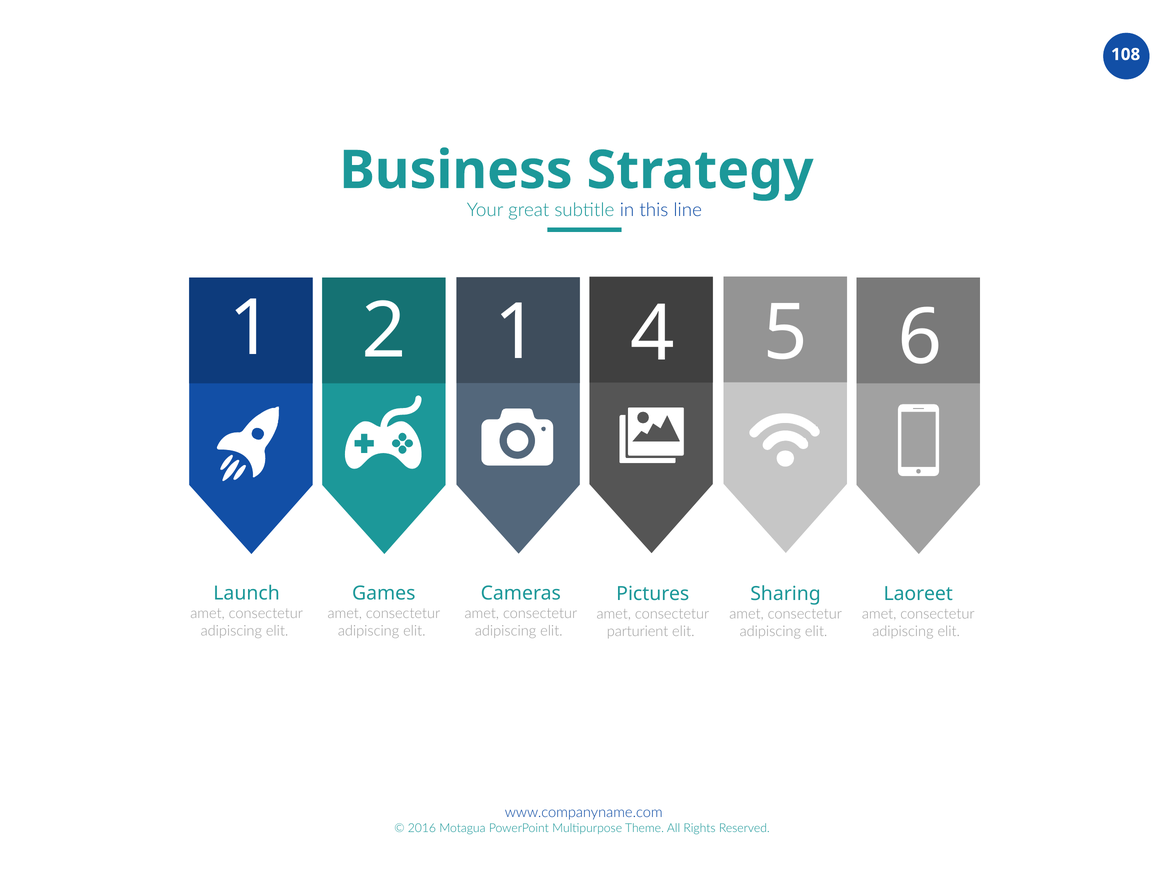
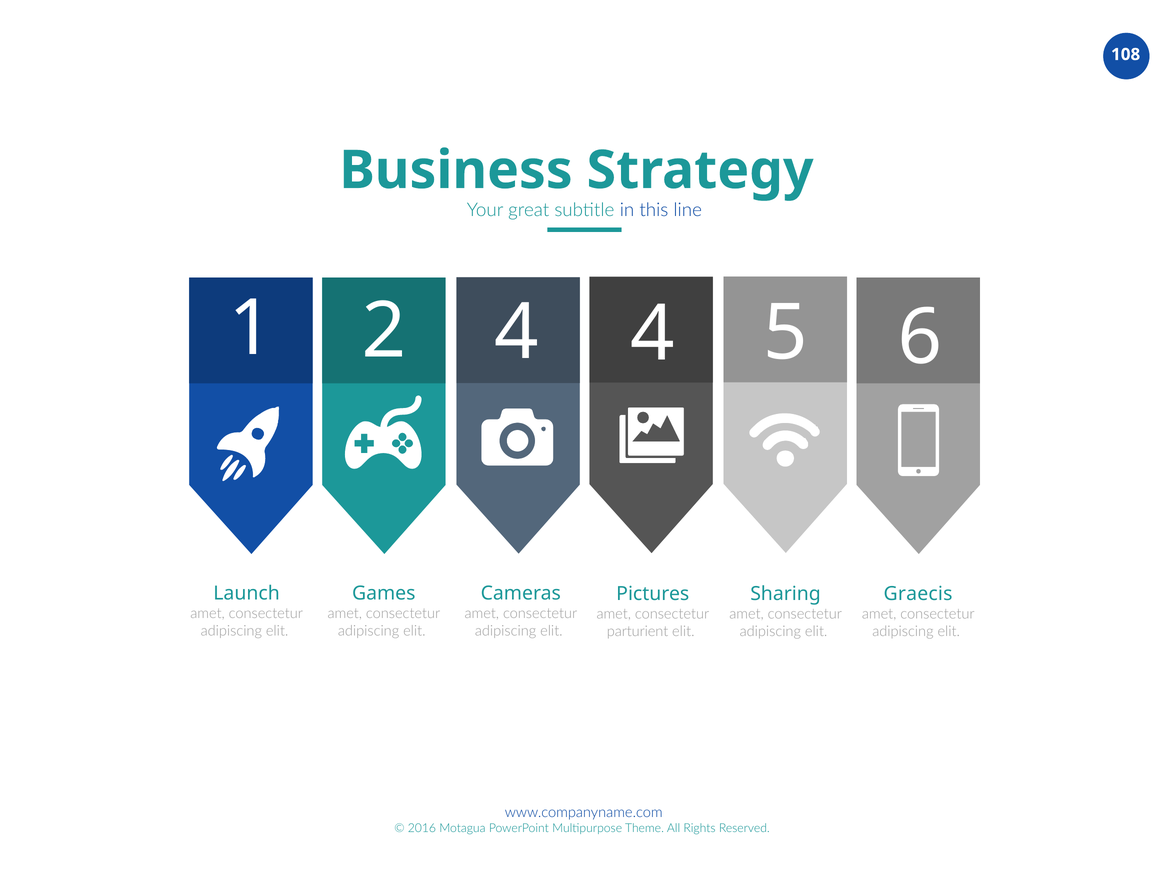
2 1: 1 -> 4
Laoreet: Laoreet -> Graecis
